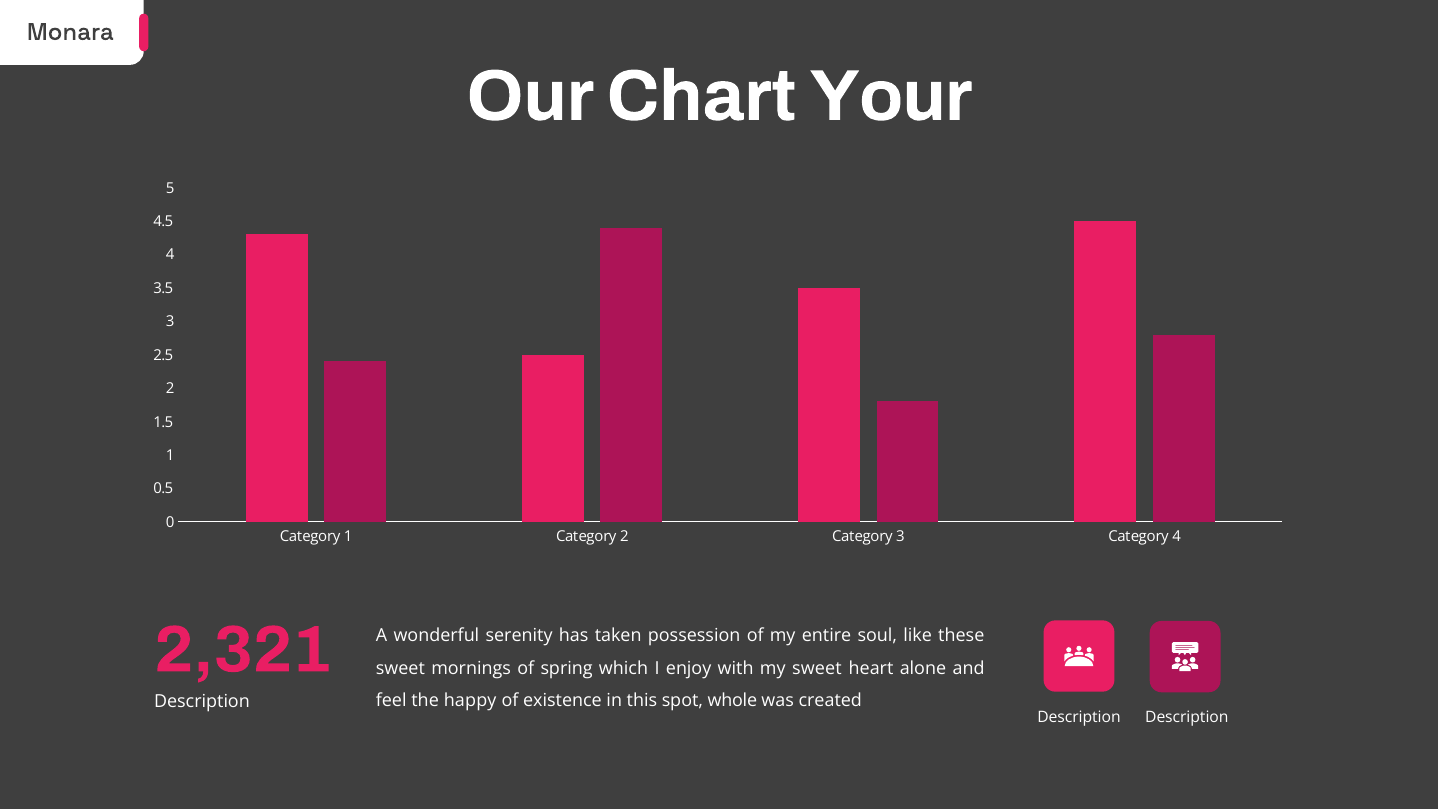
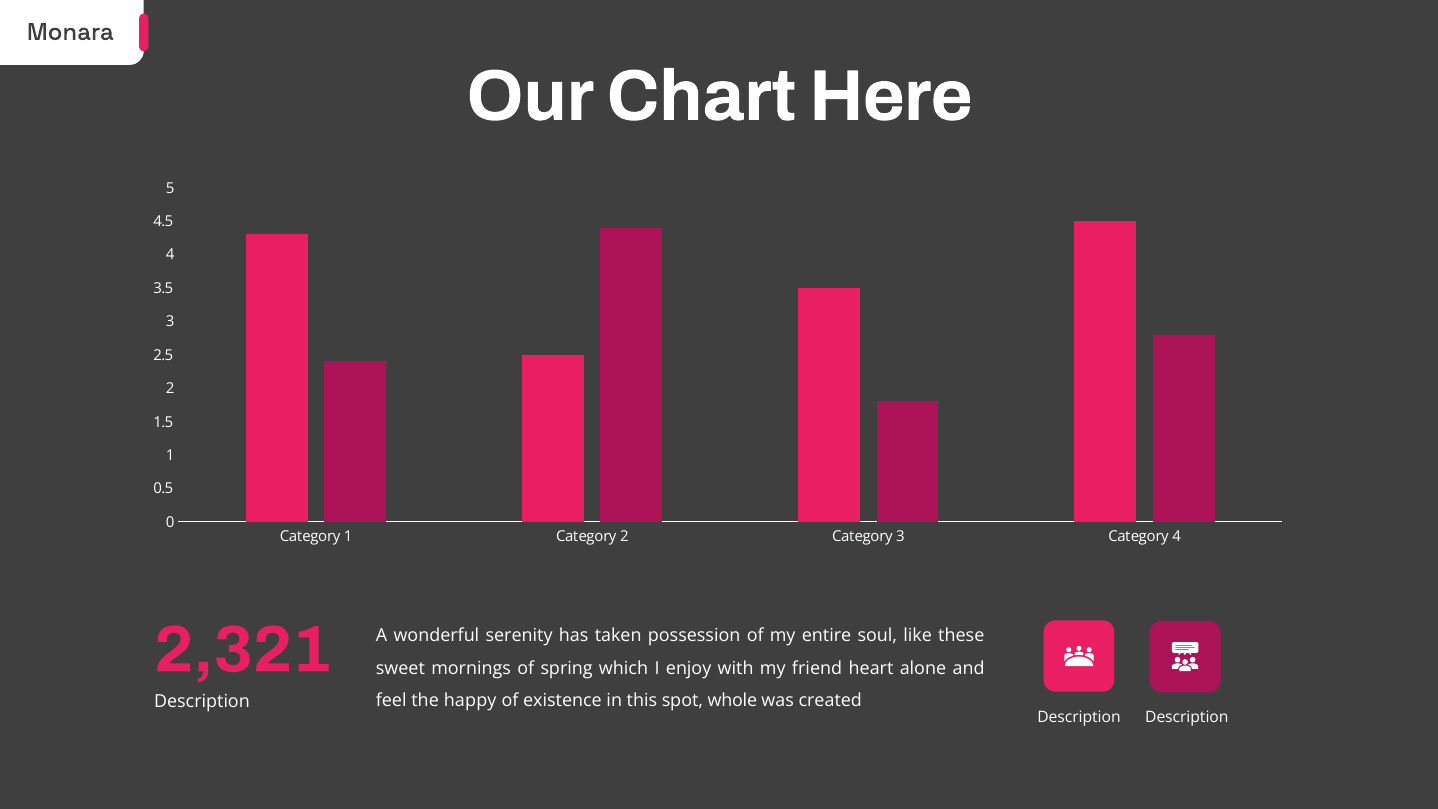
Your: Your -> Here
my sweet: sweet -> friend
